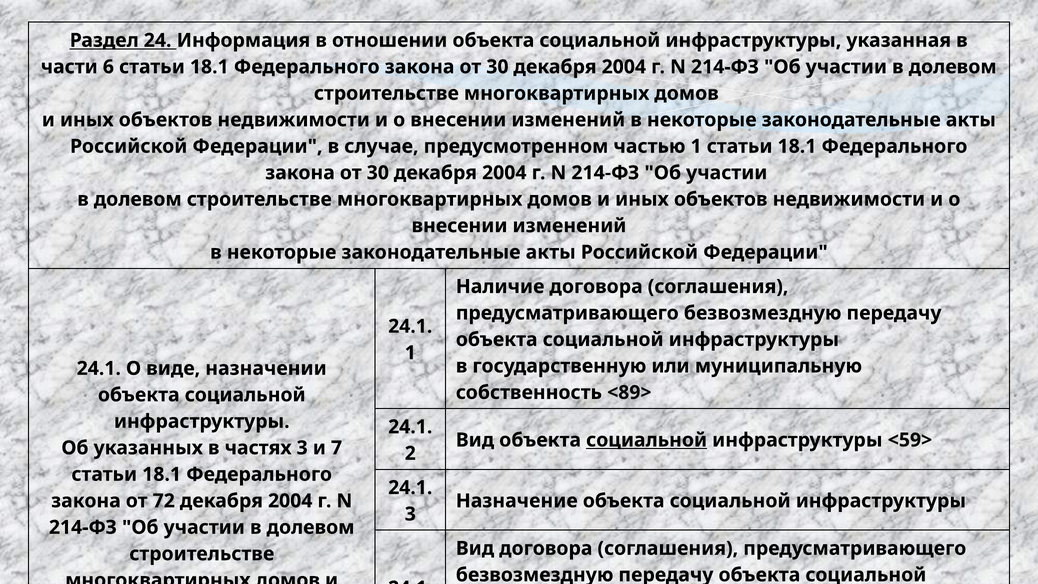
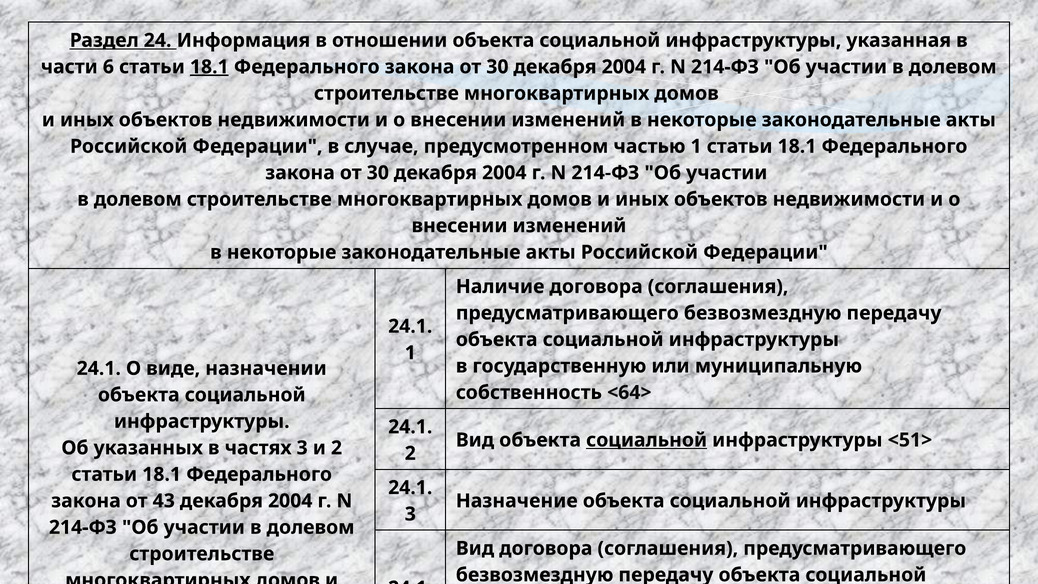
18.1 at (209, 67) underline: none -> present
<89>: <89> -> <64>
<59>: <59> -> <51>
и 7: 7 -> 2
72: 72 -> 43
